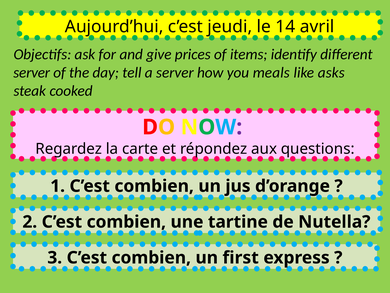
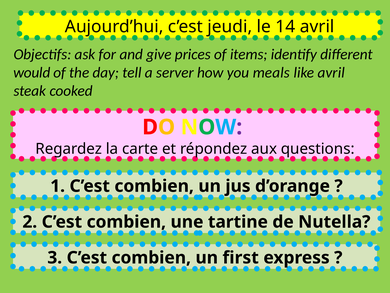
server at (32, 73): server -> would
like asks: asks -> avril
